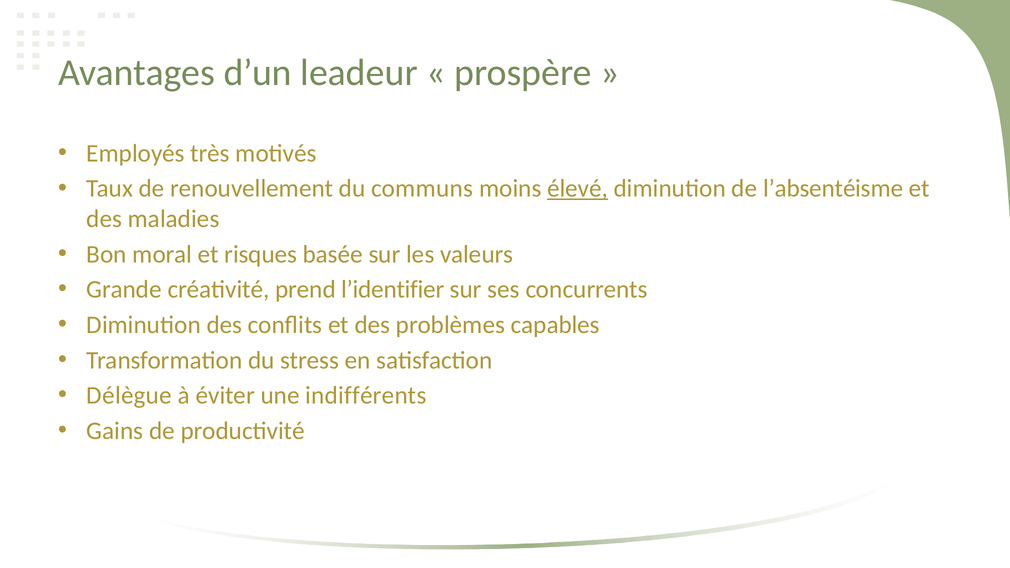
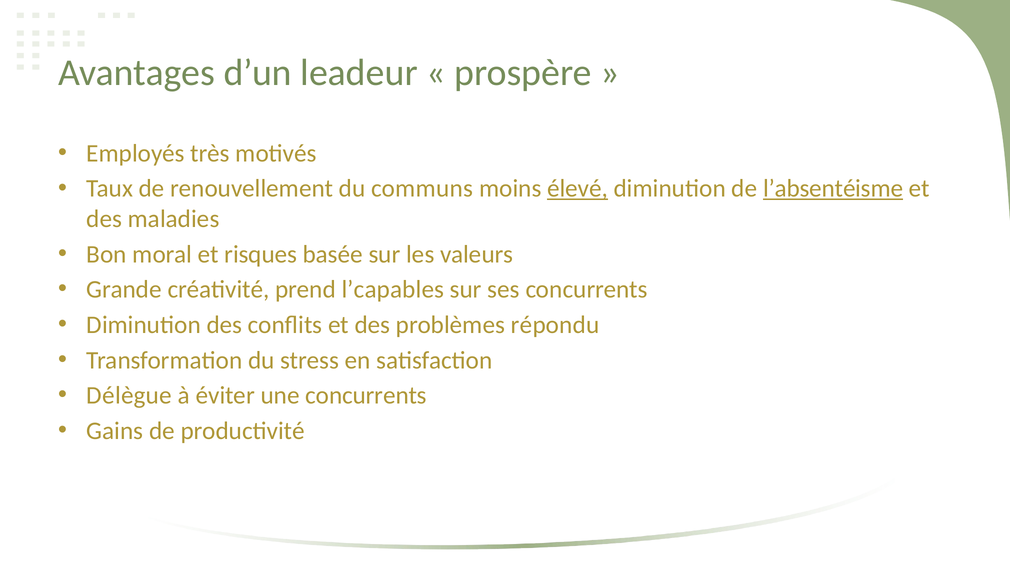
l’absentéisme underline: none -> present
l’identifier: l’identifier -> l’capables
capables: capables -> répondu
une indifférents: indifférents -> concurrents
